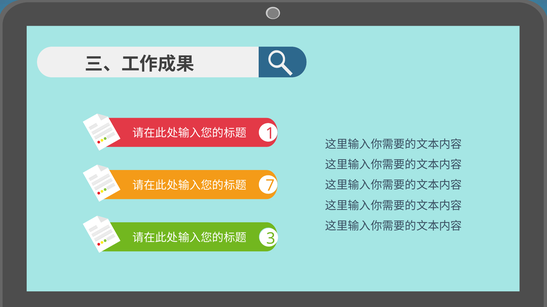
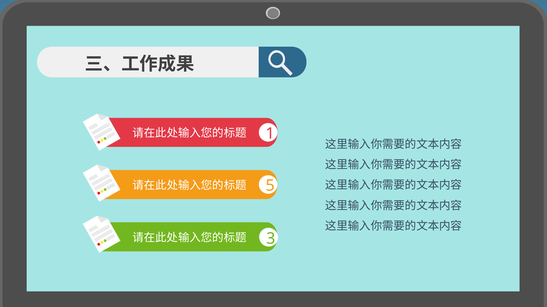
7: 7 -> 5
